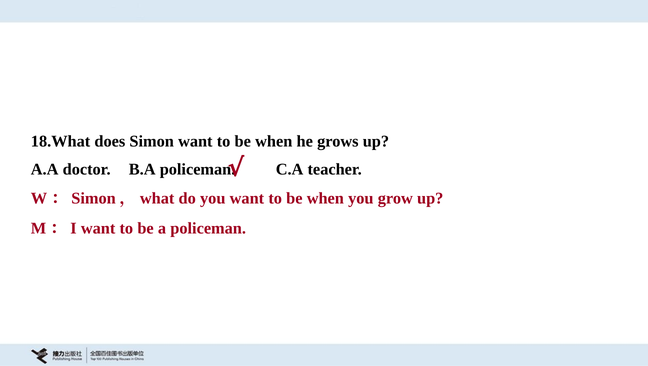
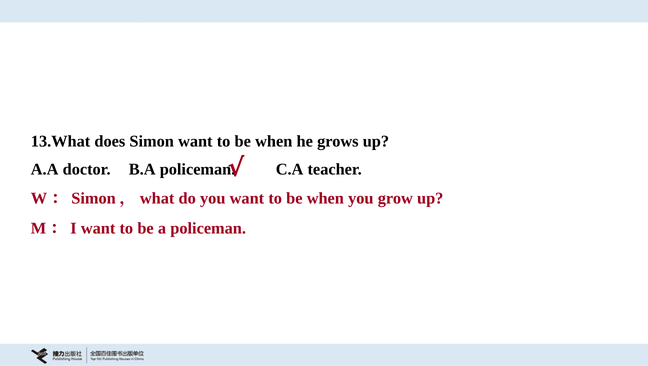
18.What: 18.What -> 13.What
